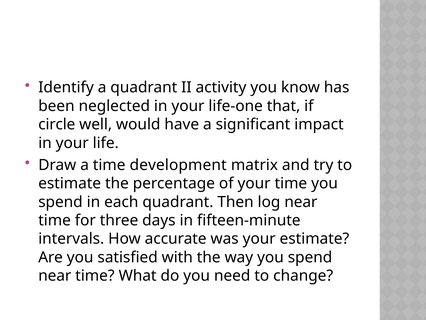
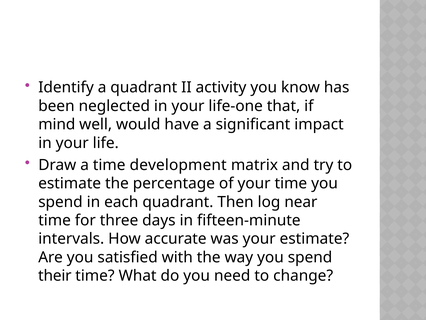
circle: circle -> mind
near at (55, 275): near -> their
